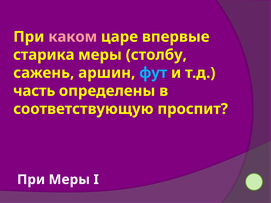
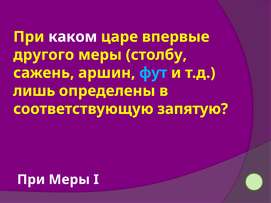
каком colour: pink -> white
старика: старика -> другого
часть: часть -> лишь
проспит: проспит -> запятую
